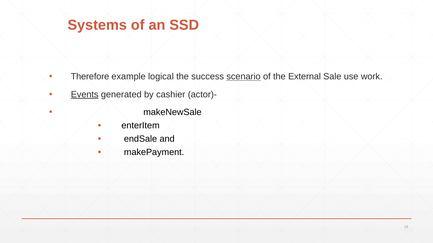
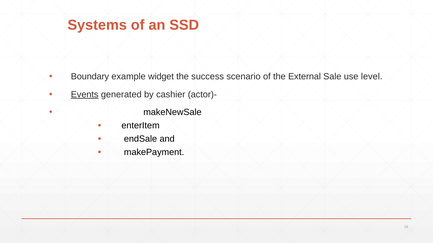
Therefore: Therefore -> Boundary
logical: logical -> widget
scenario underline: present -> none
work: work -> level
